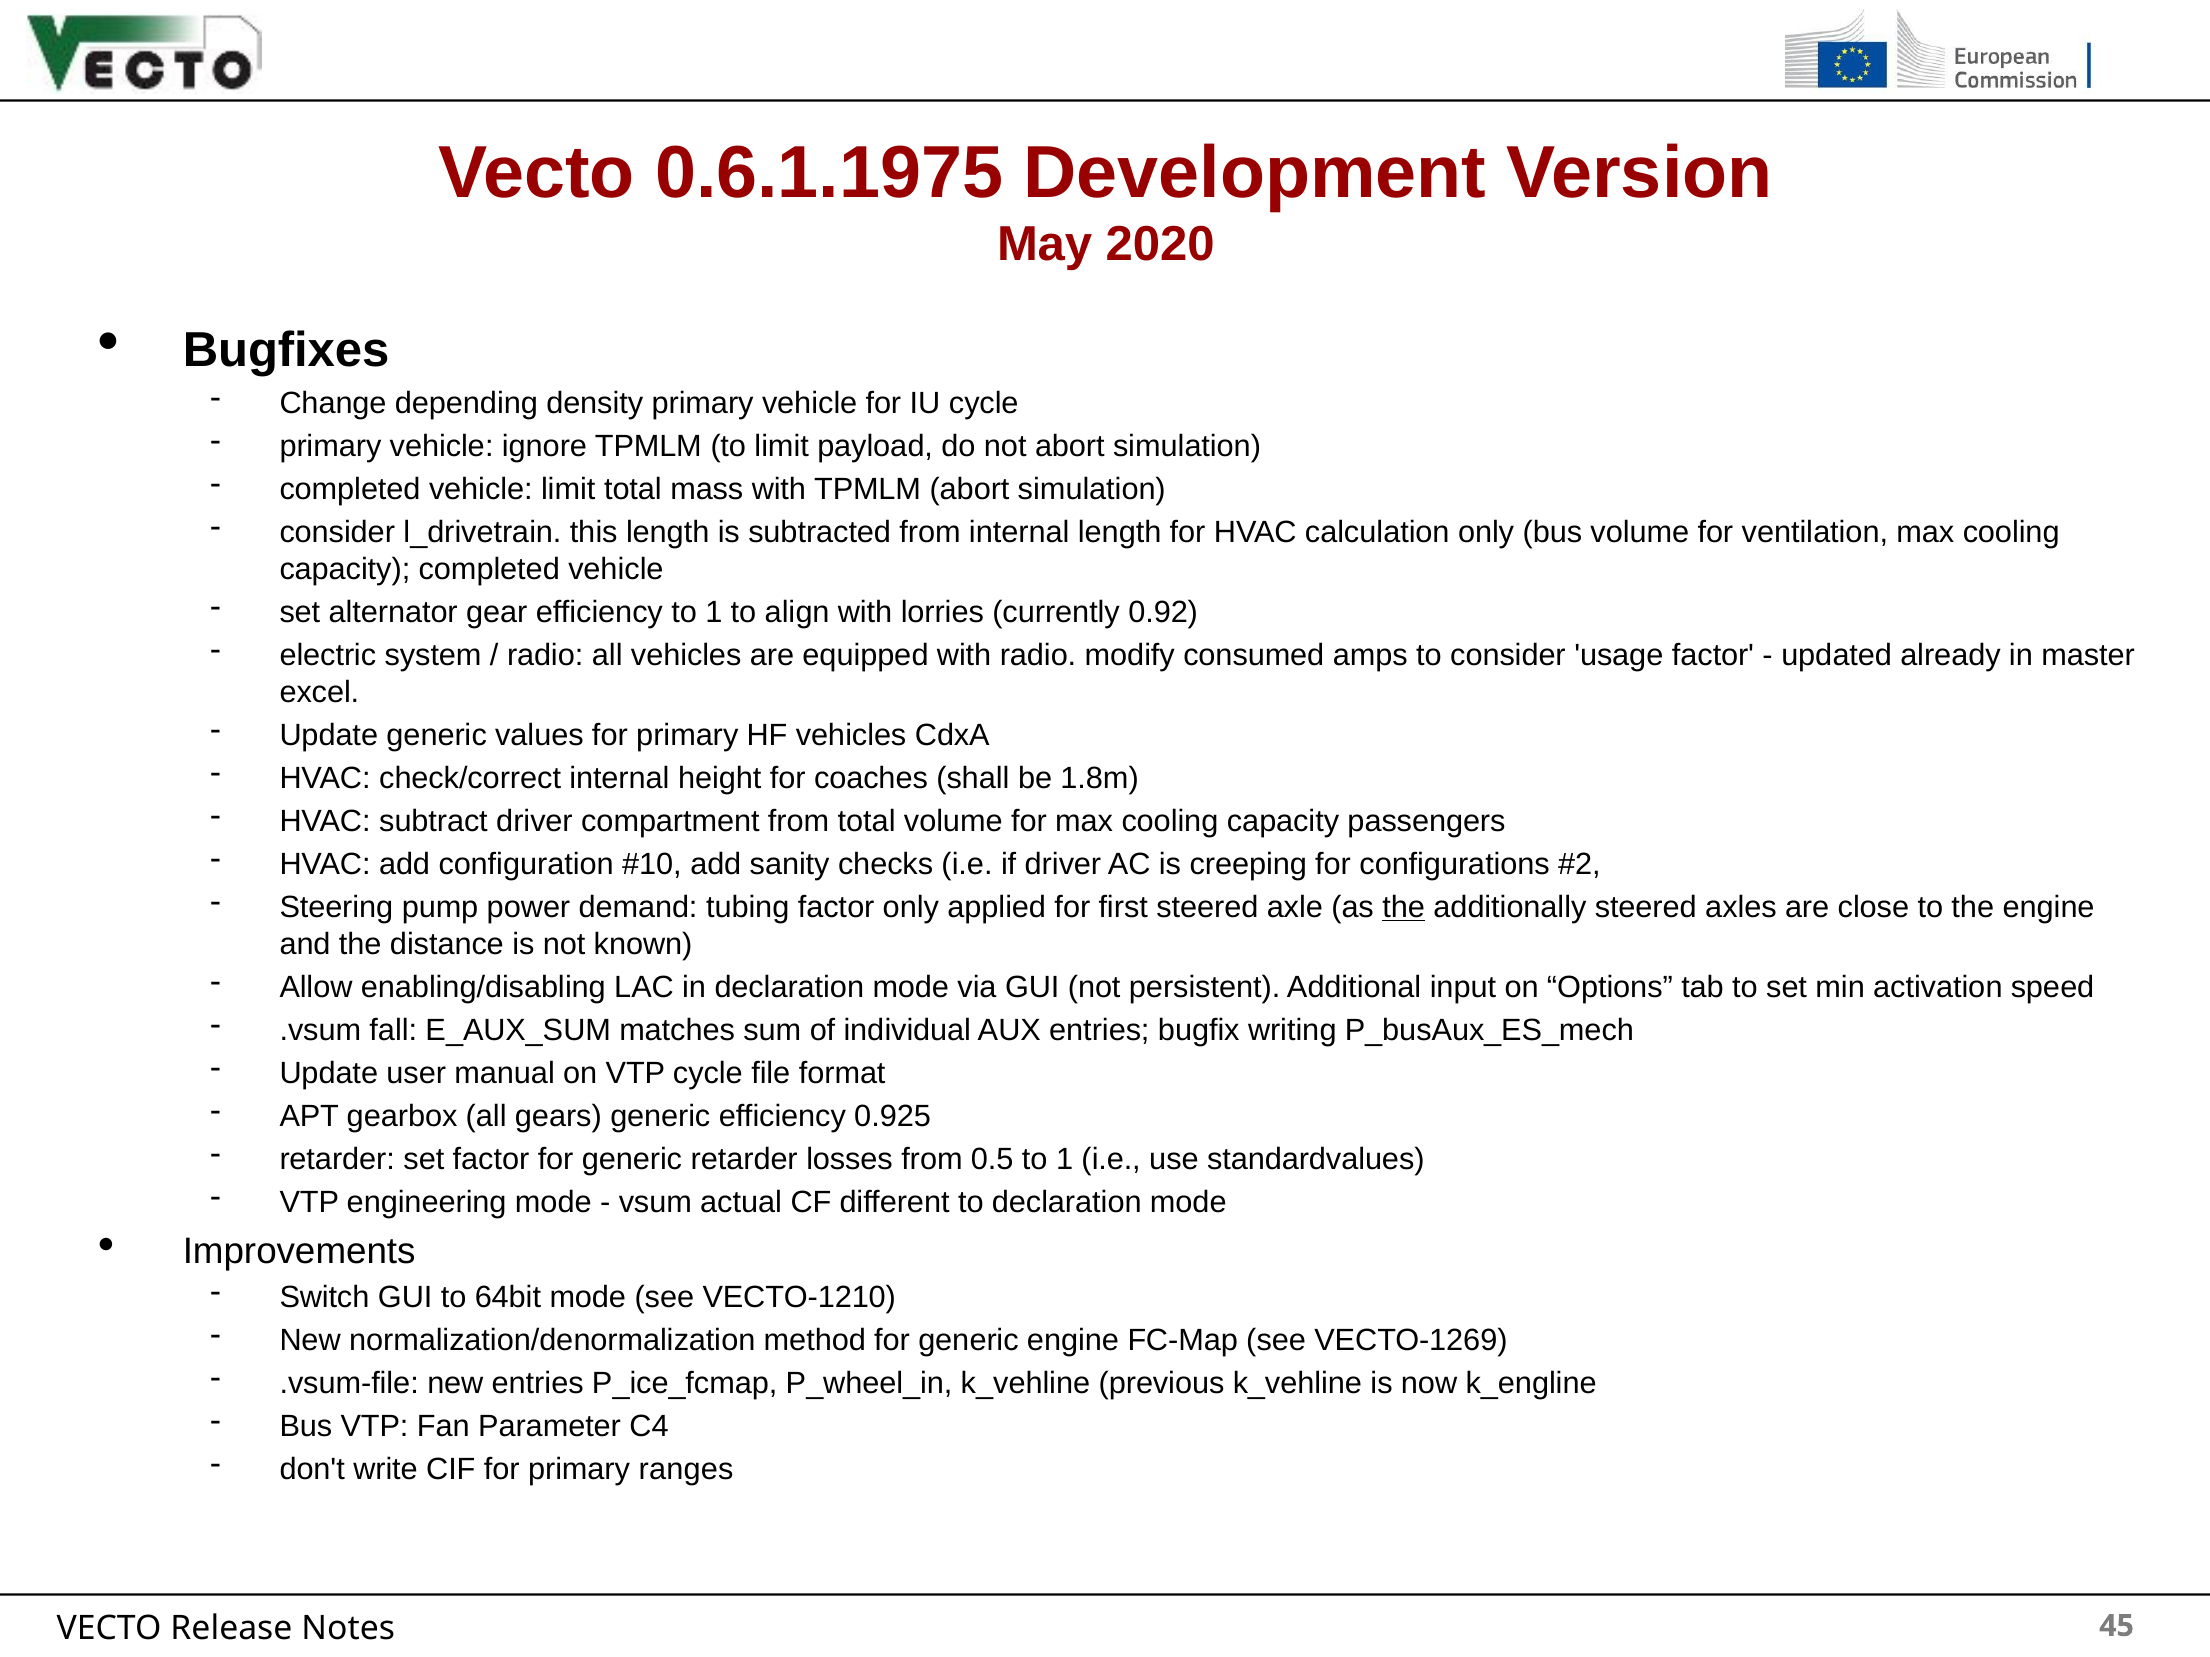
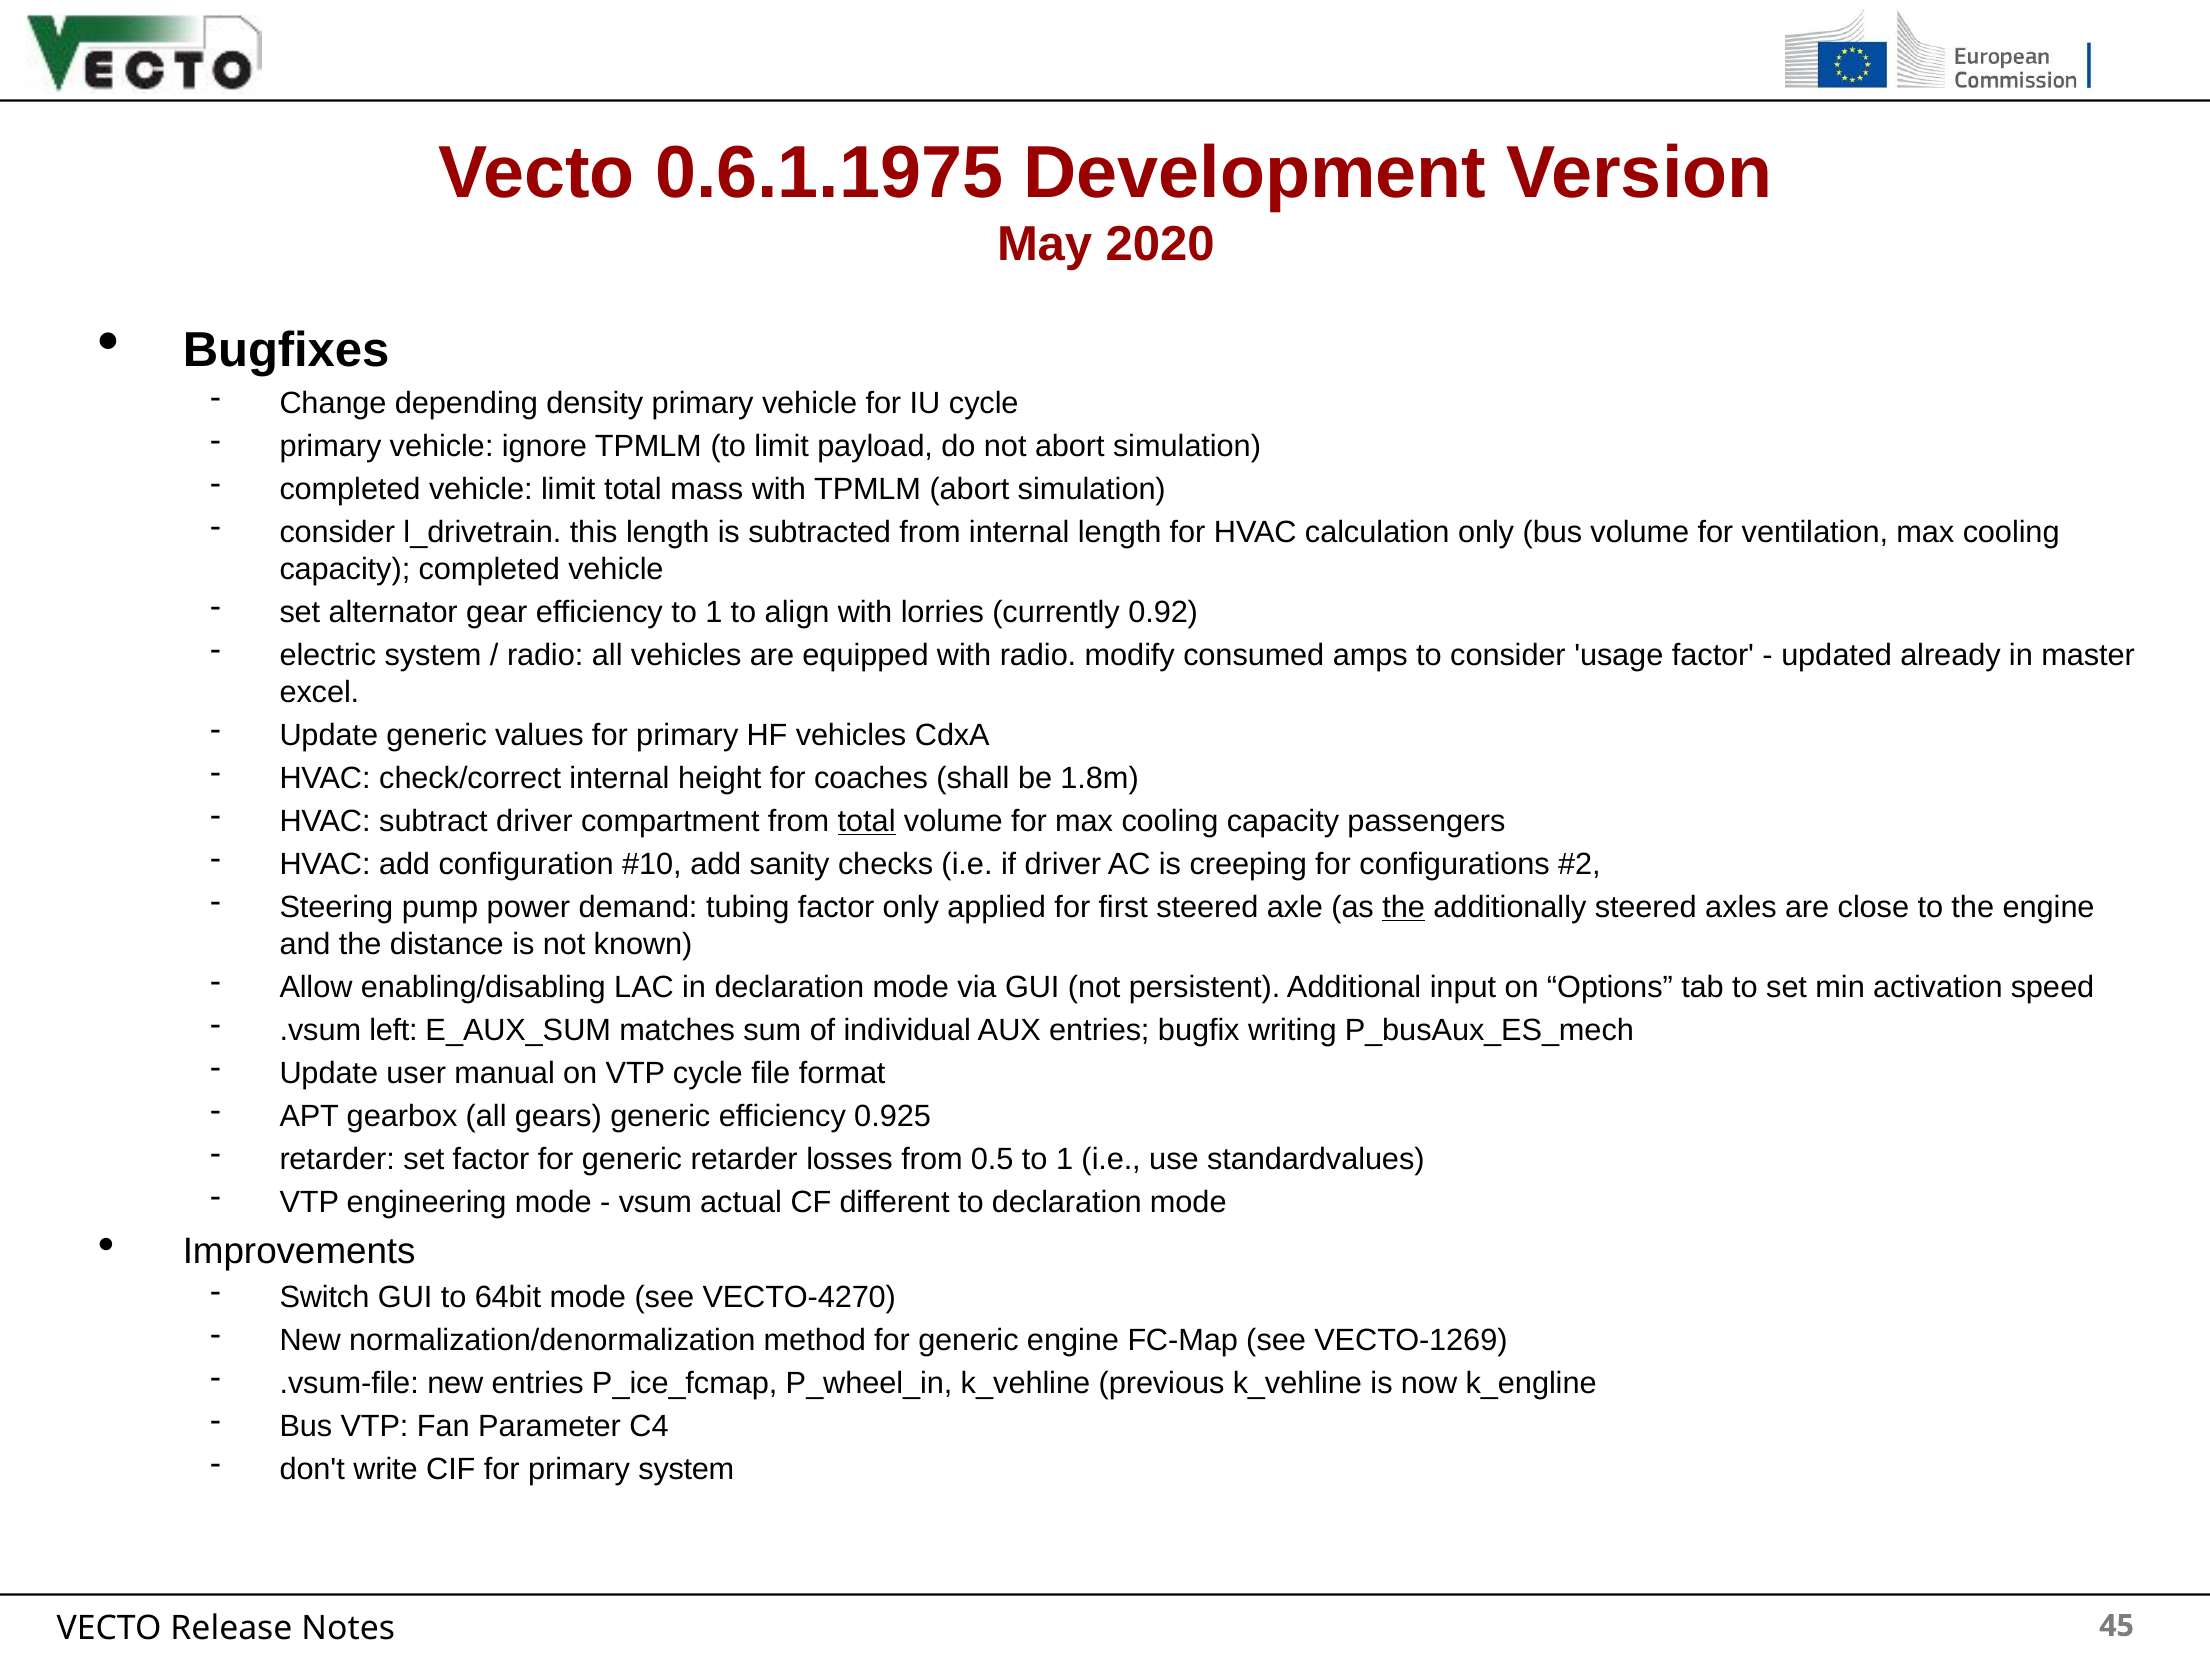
total at (867, 821) underline: none -> present
fall: fall -> left
VECTO-1210: VECTO-1210 -> VECTO-4270
primary ranges: ranges -> system
